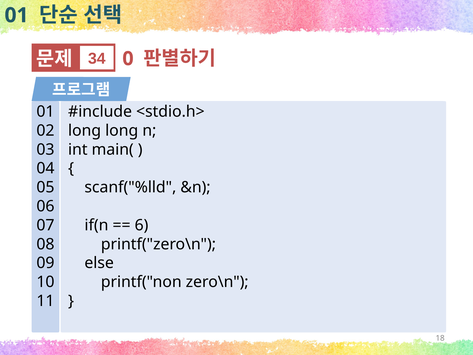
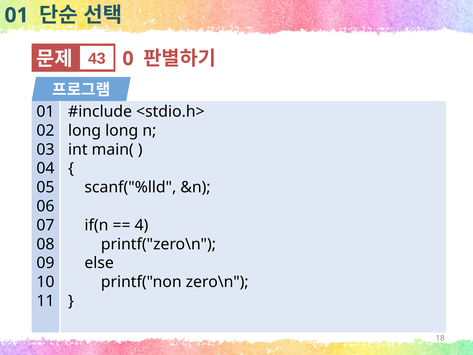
34: 34 -> 43
6: 6 -> 4
